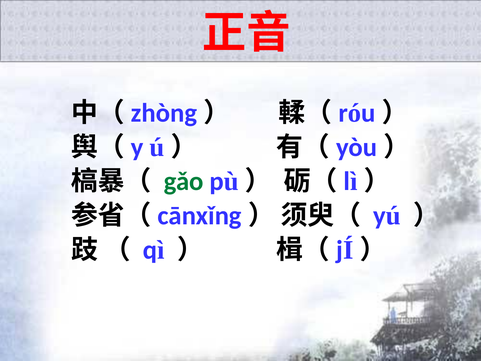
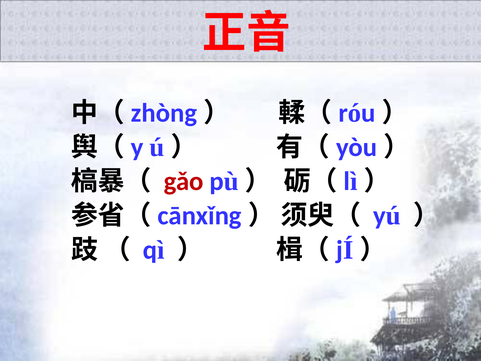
gǎo colour: green -> red
